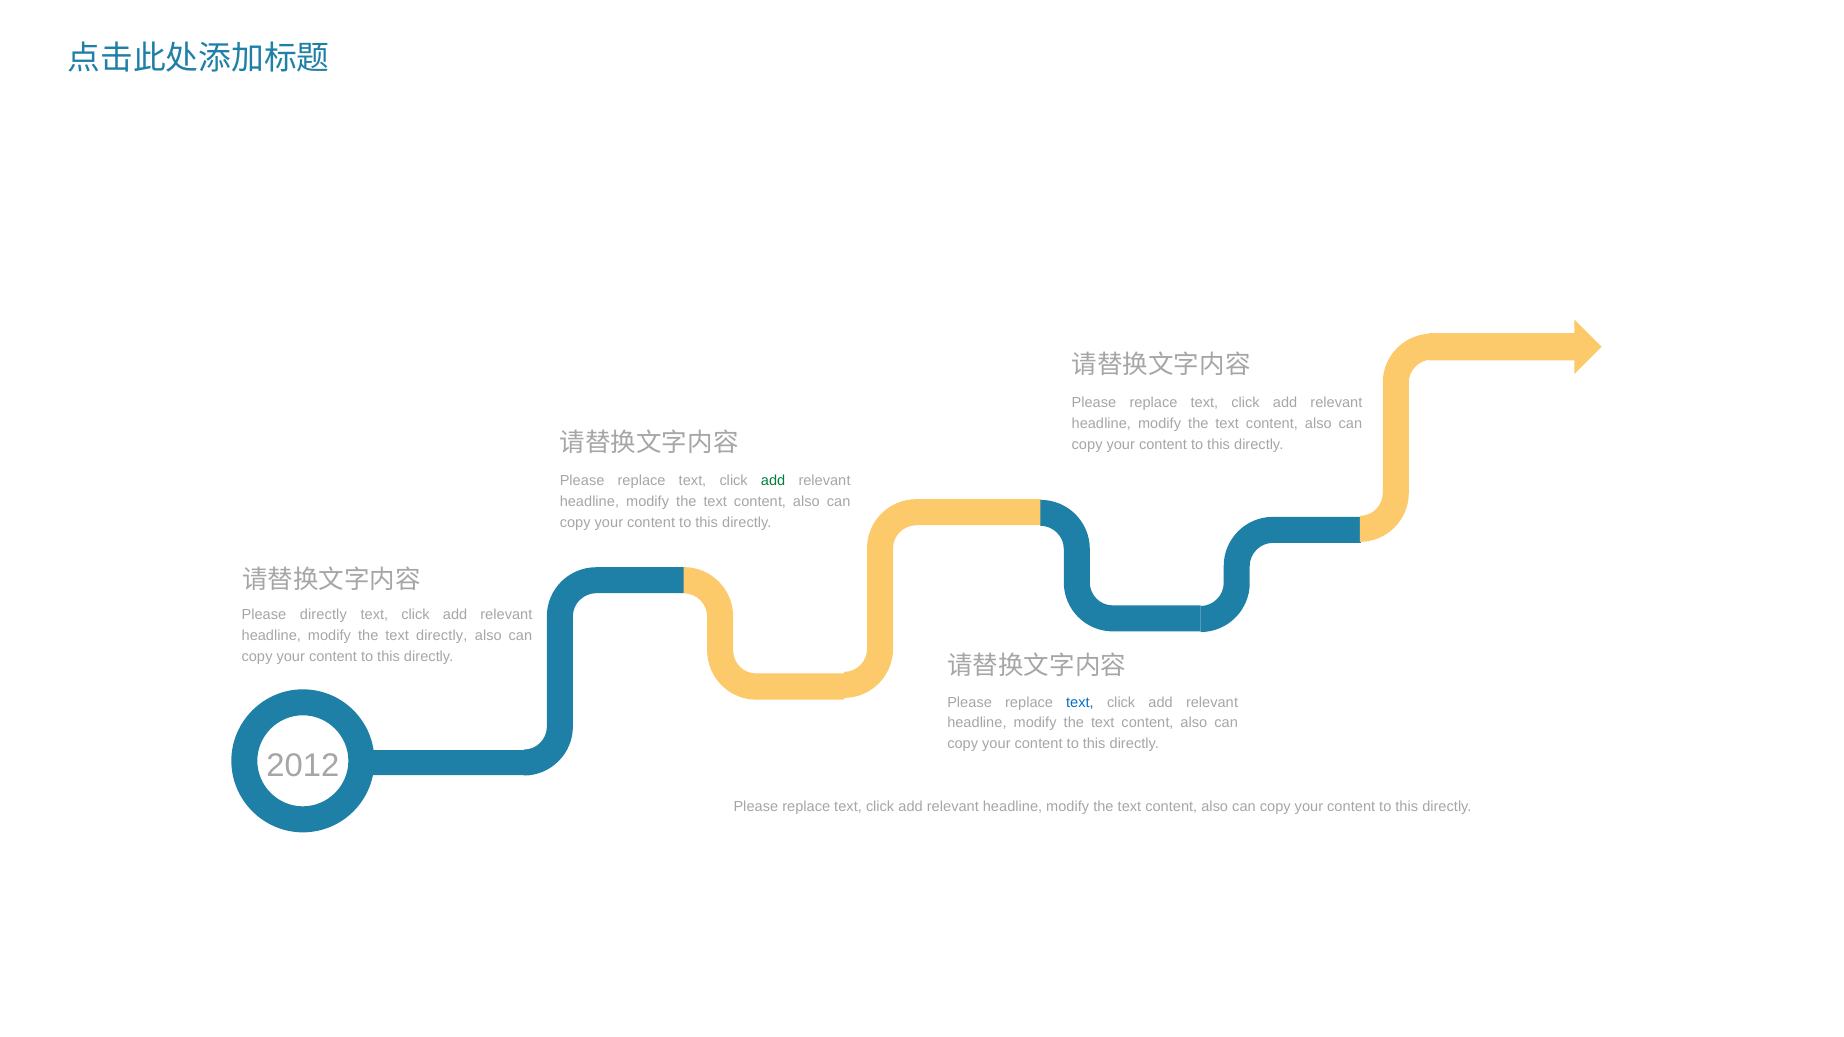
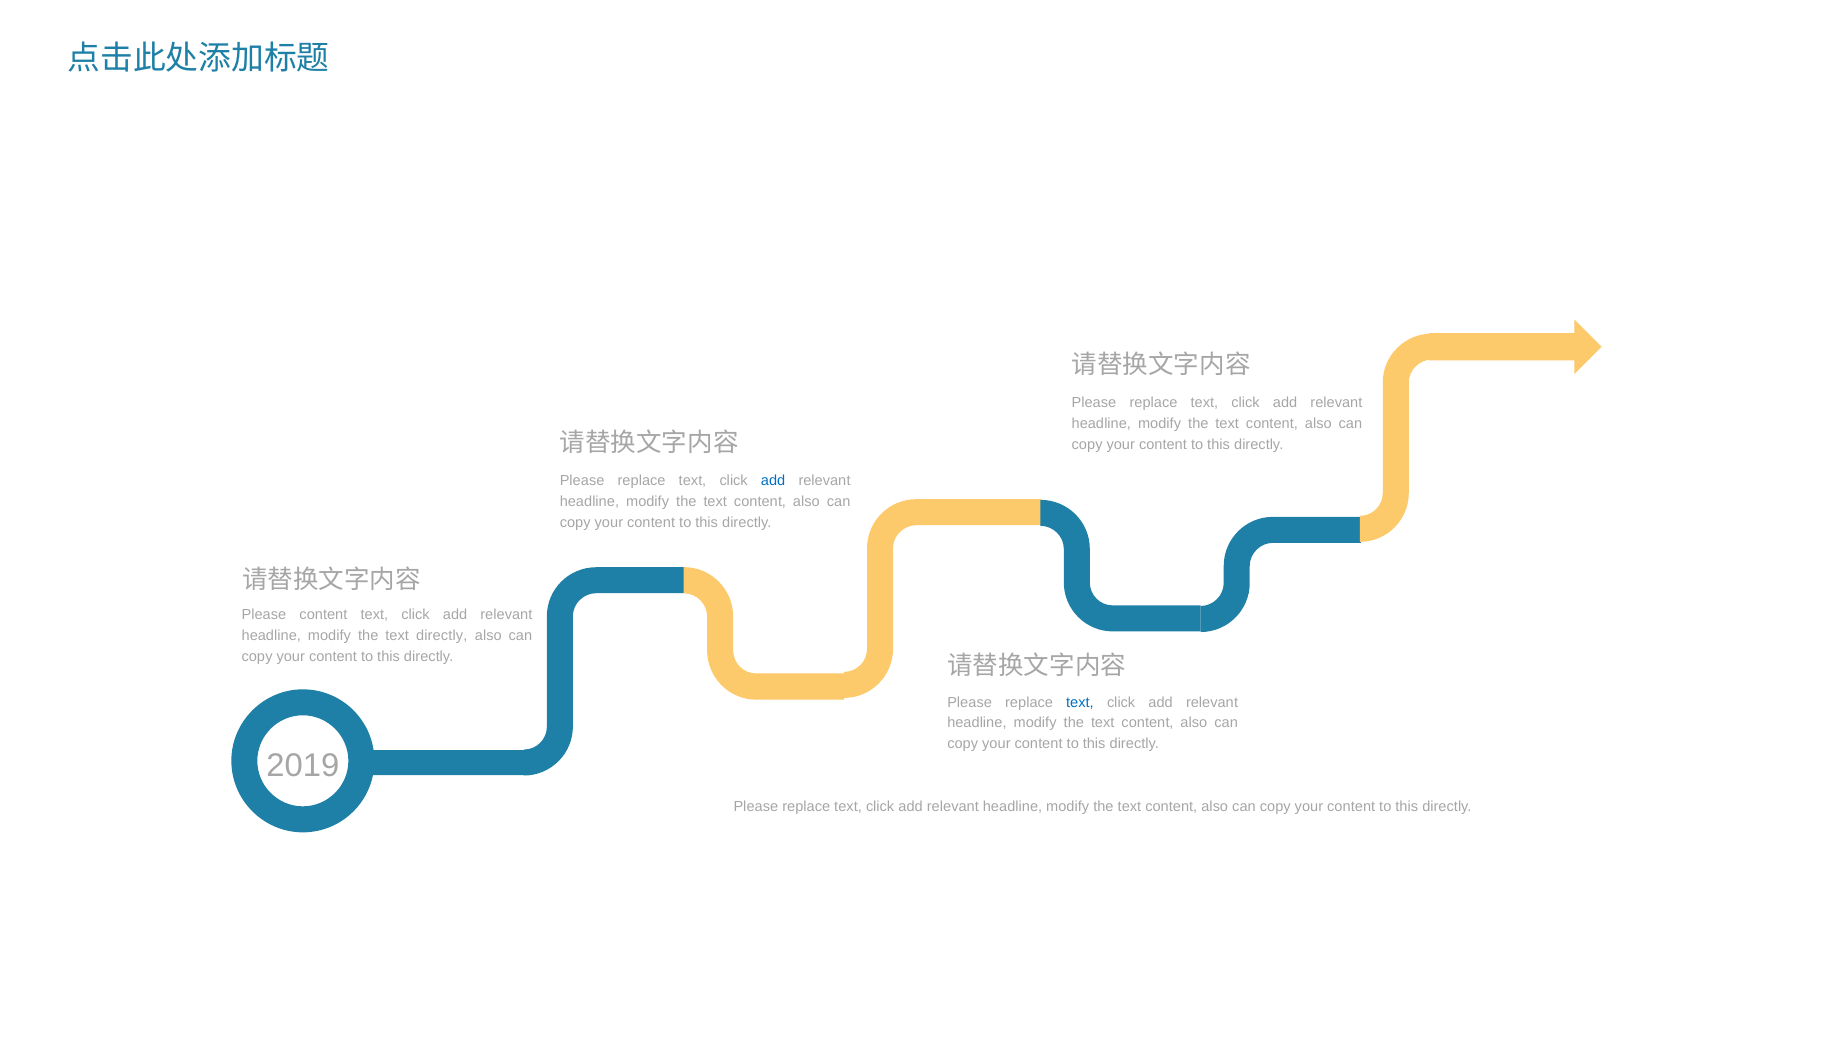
add at (773, 481) colour: green -> blue
Please directly: directly -> content
2012: 2012 -> 2019
